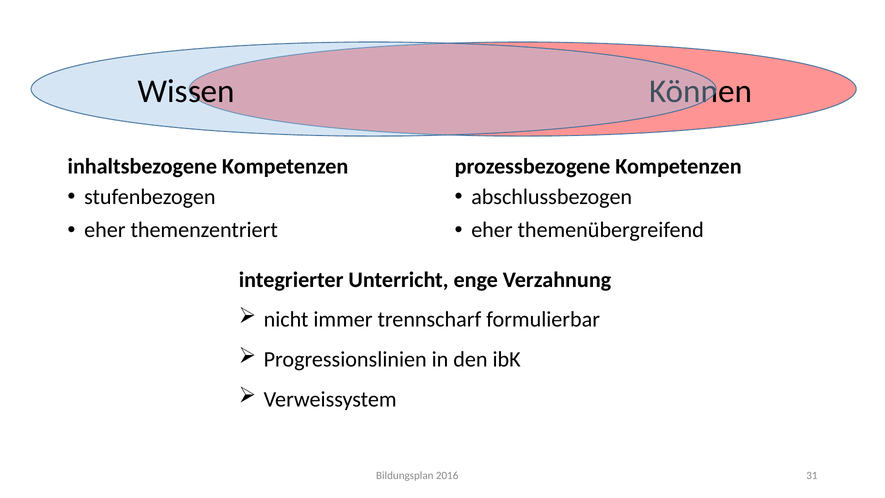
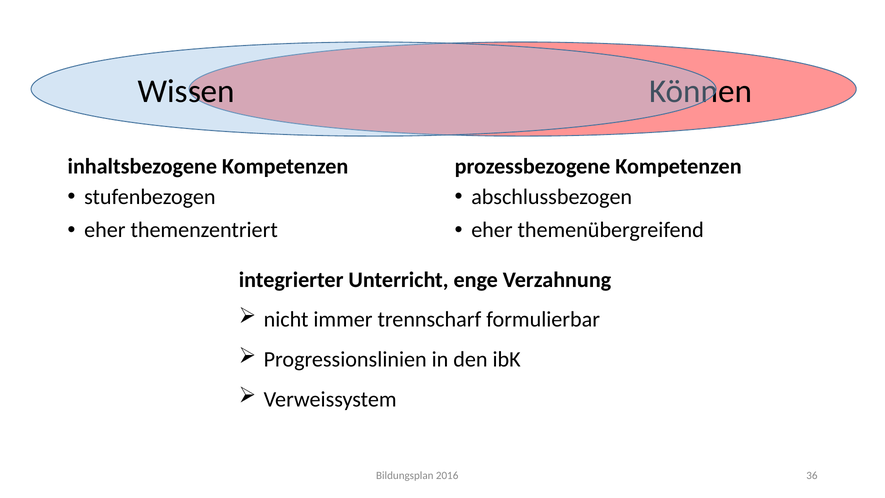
31: 31 -> 36
